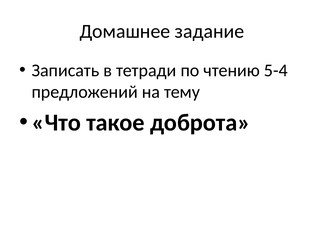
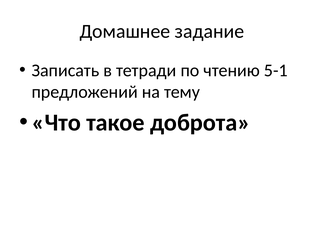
5-4: 5-4 -> 5-1
